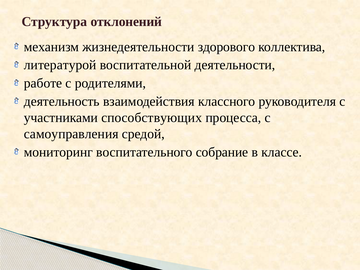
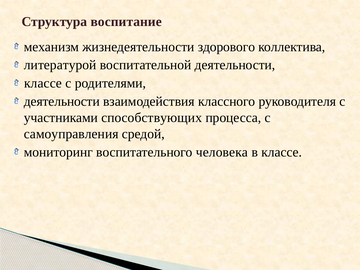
отклонений: отклонений -> воспитание
работе at (43, 83): работе -> классе
деятельность at (62, 101): деятельность -> деятельности
собрание: собрание -> человека
